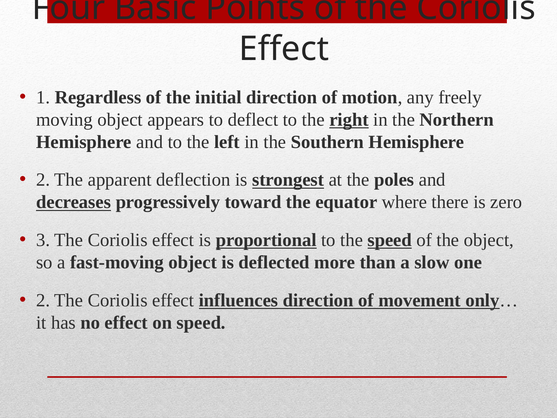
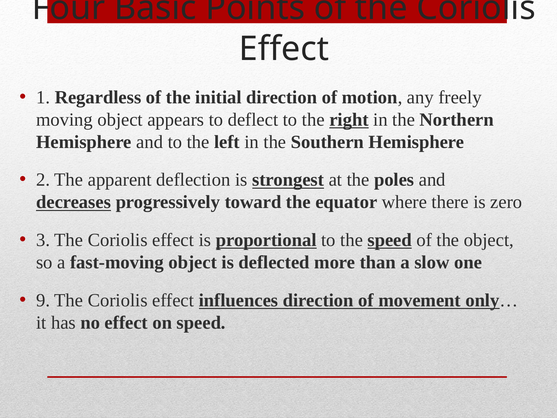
2 at (43, 300): 2 -> 9
